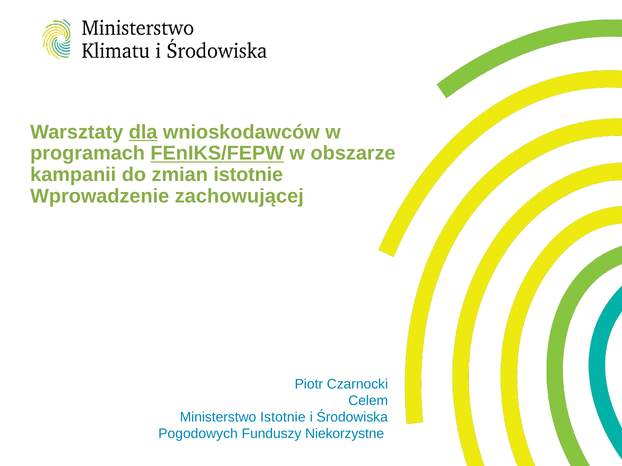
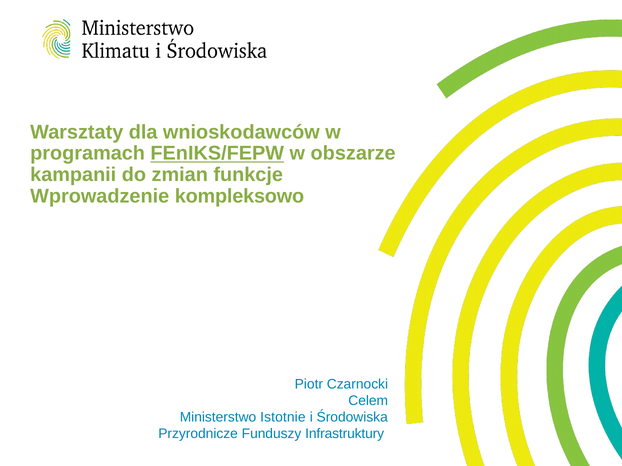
dla underline: present -> none
zmian istotnie: istotnie -> funkcje
zachowującej: zachowującej -> kompleksowo
Pogodowych: Pogodowych -> Przyrodnicze
Niekorzystne: Niekorzystne -> Infrastruktury
